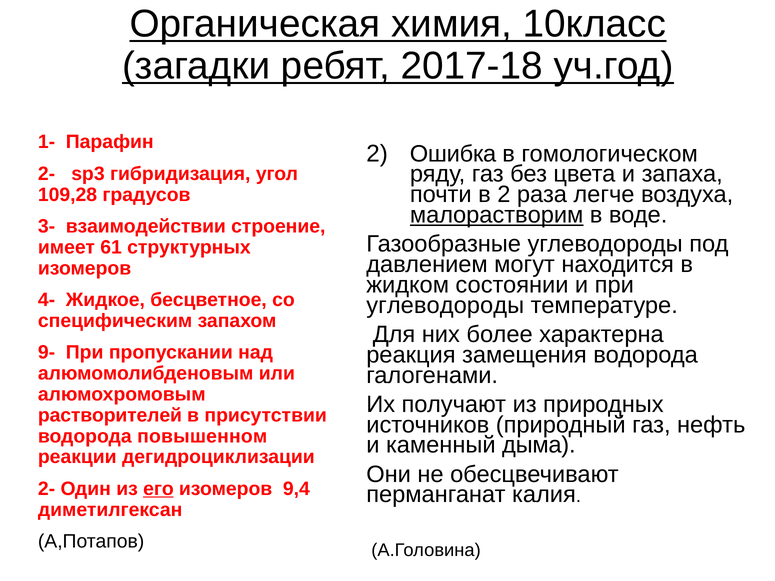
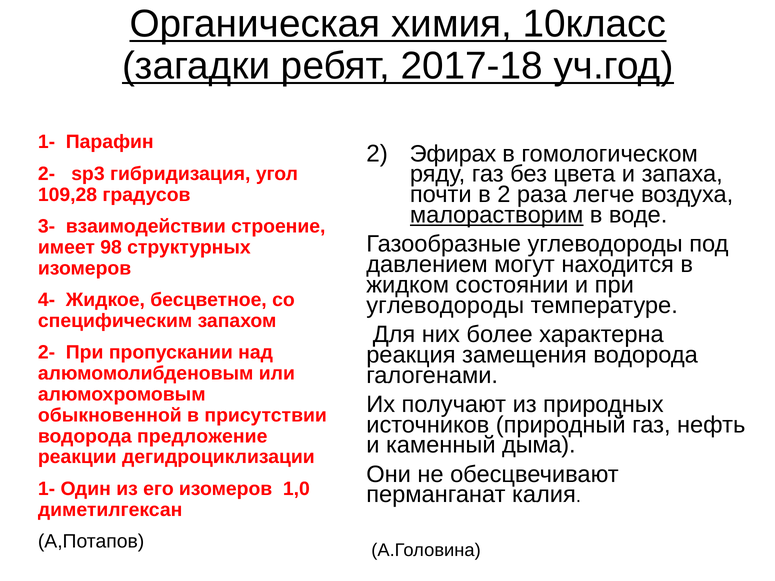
Ошибка: Ошибка -> Эфирах
61: 61 -> 98
9- at (47, 353): 9- -> 2-
растворителей: растворителей -> обыкновенной
повышенном: повышенном -> предложение
2- at (47, 489): 2- -> 1-
его underline: present -> none
9,4: 9,4 -> 1,0
